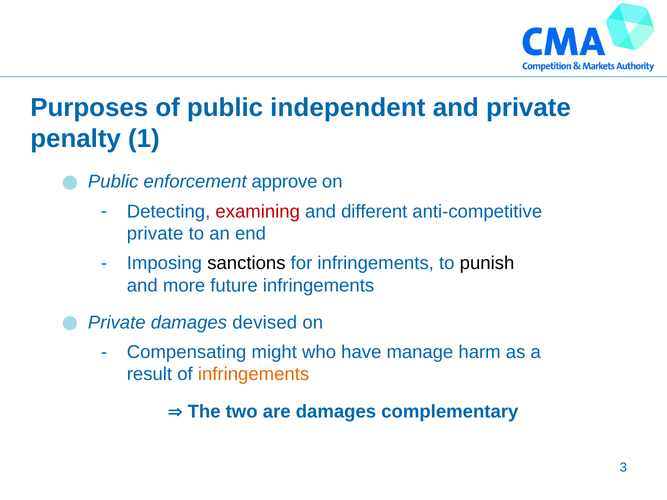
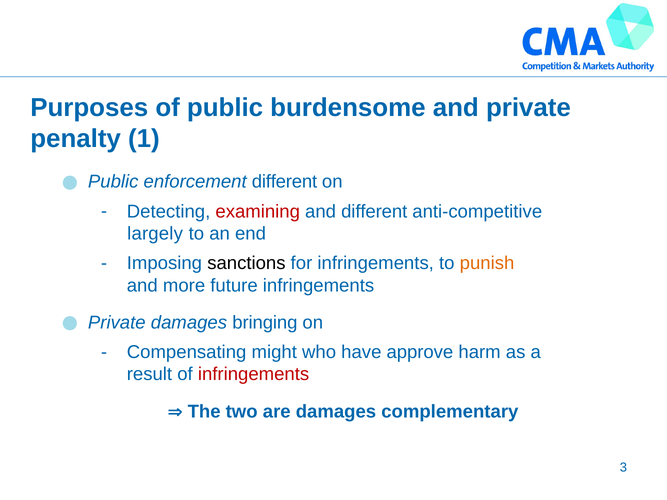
independent: independent -> burdensome
enforcement approve: approve -> different
private at (155, 234): private -> largely
punish colour: black -> orange
devised: devised -> bringing
manage: manage -> approve
infringements at (254, 375) colour: orange -> red
